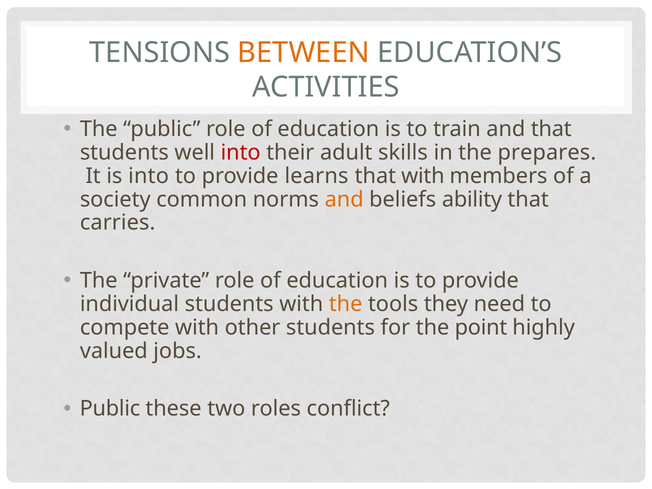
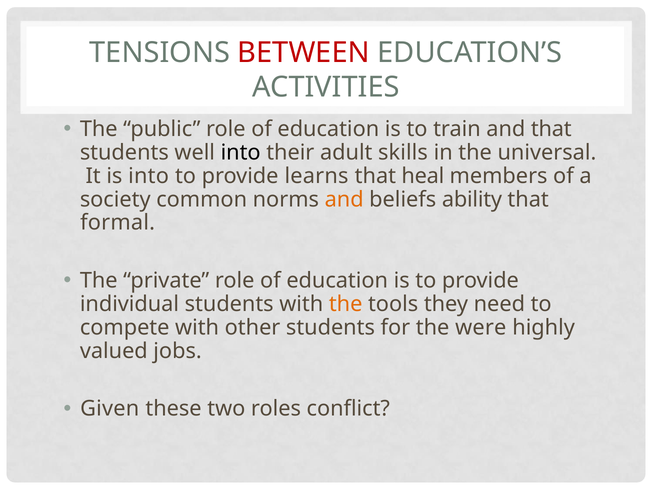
BETWEEN colour: orange -> red
into at (241, 152) colour: red -> black
prepares: prepares -> universal
that with: with -> heal
carries: carries -> formal
point: point -> were
Public at (110, 409): Public -> Given
